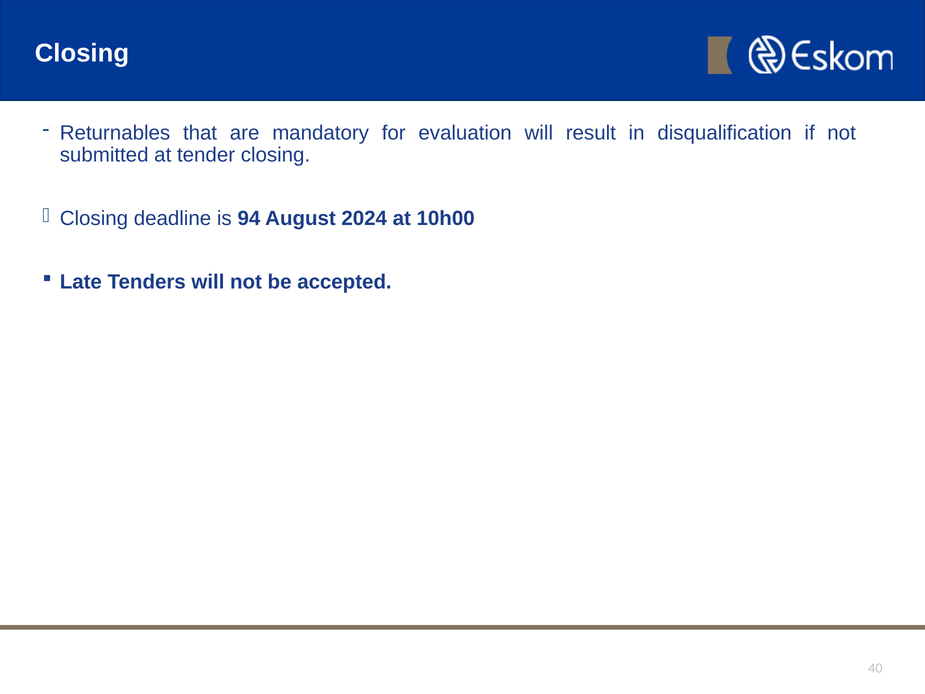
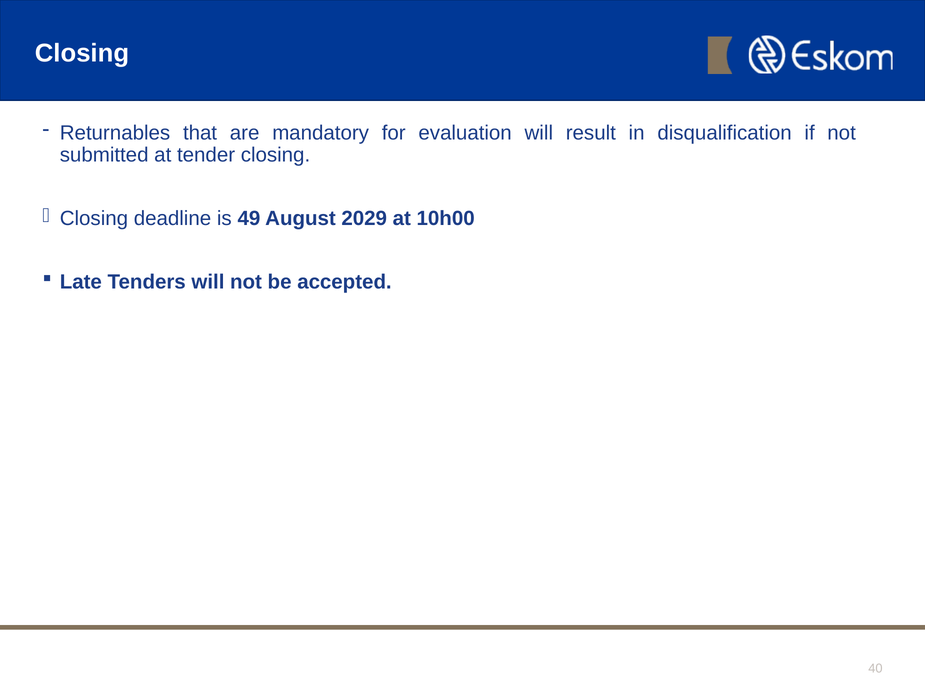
94: 94 -> 49
2024: 2024 -> 2029
